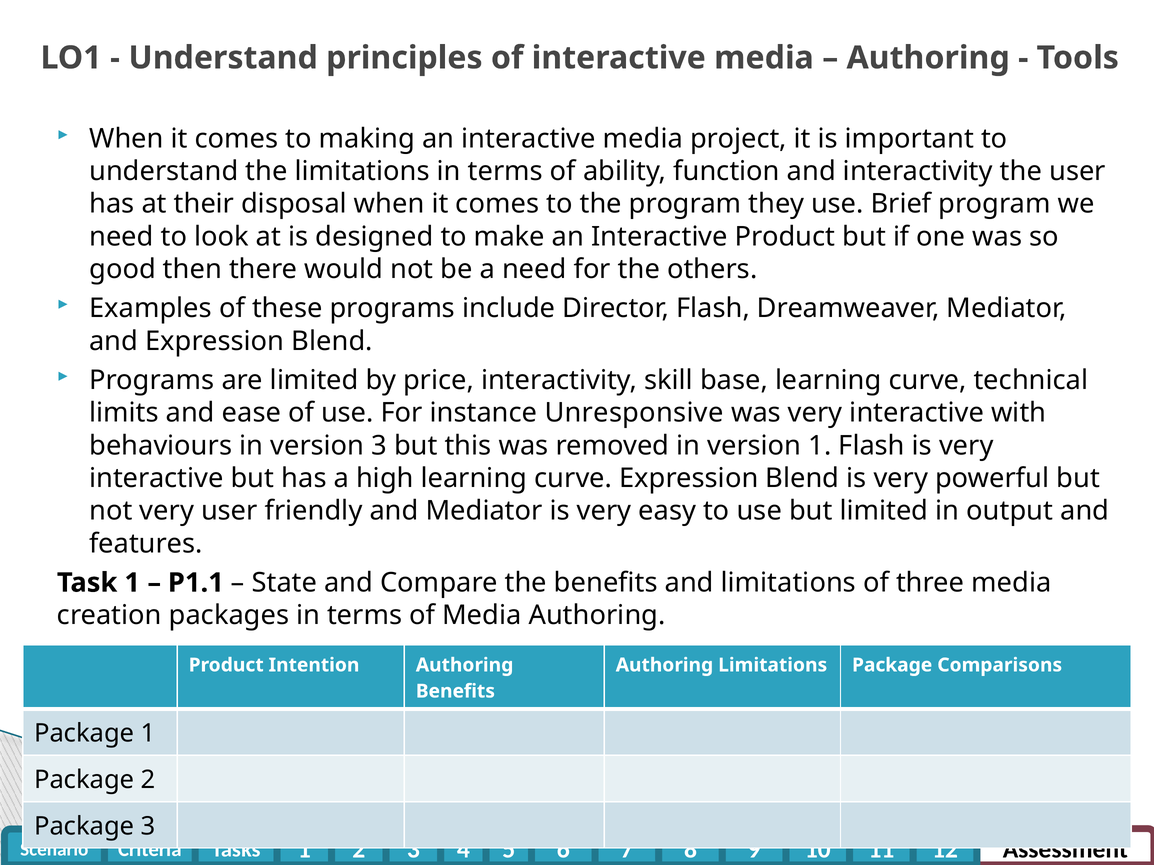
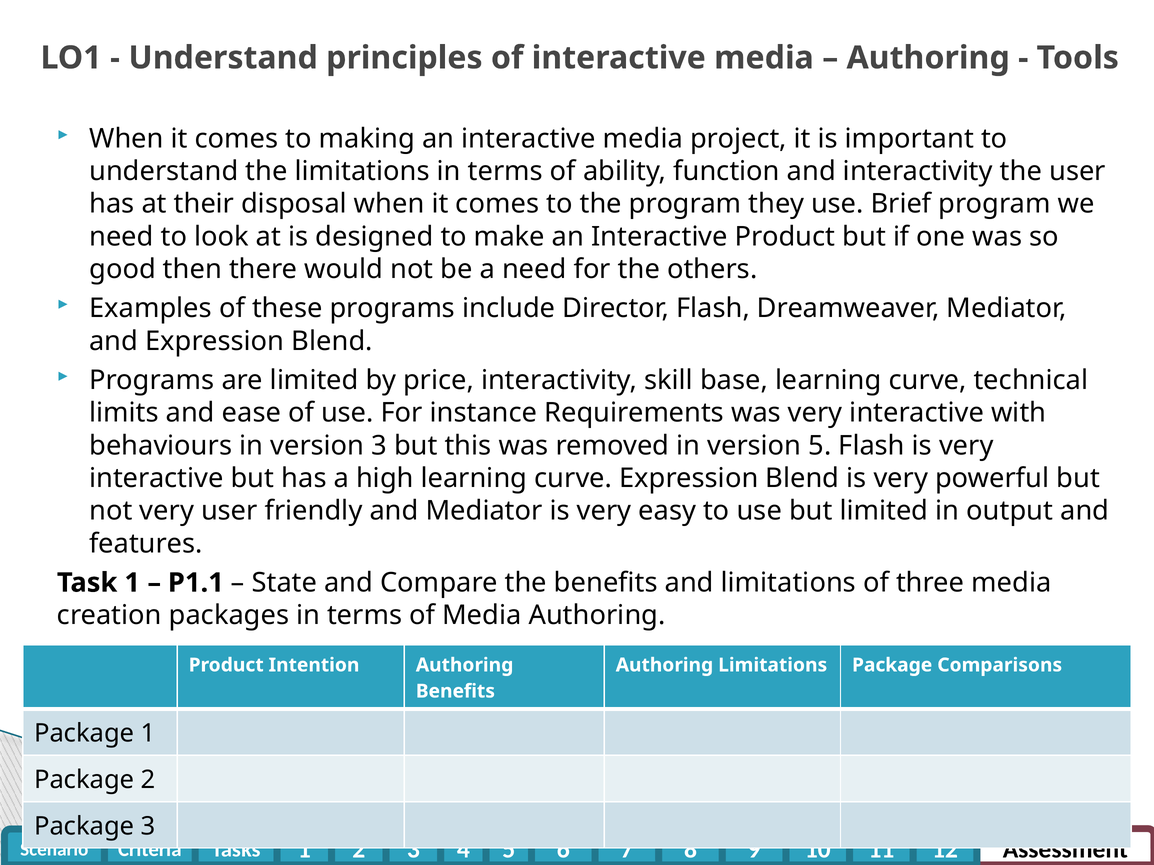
Unresponsive: Unresponsive -> Requirements
version 1: 1 -> 5
